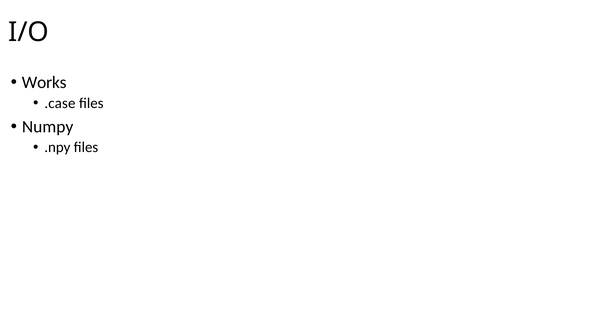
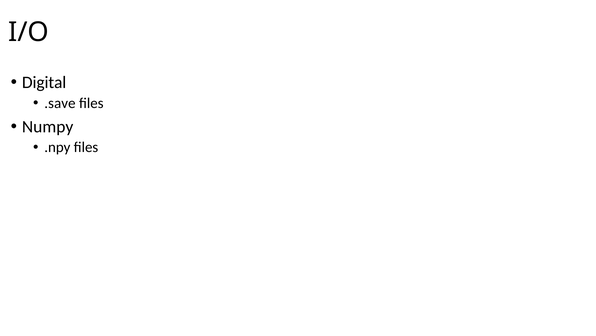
Works: Works -> Digital
.case: .case -> .save
